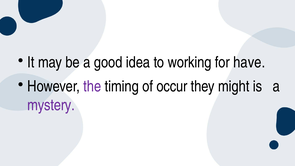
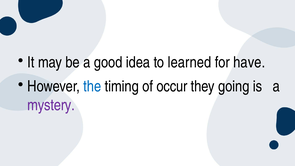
working: working -> learned
the colour: purple -> blue
might: might -> going
